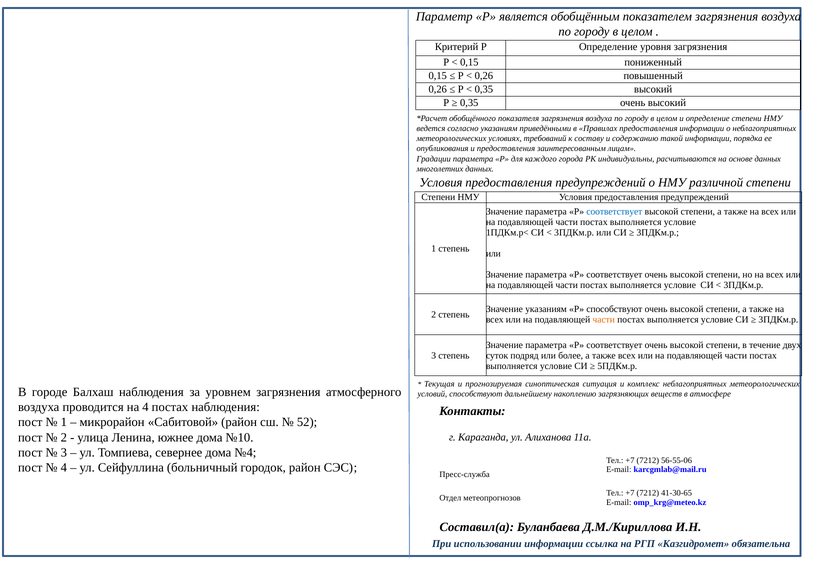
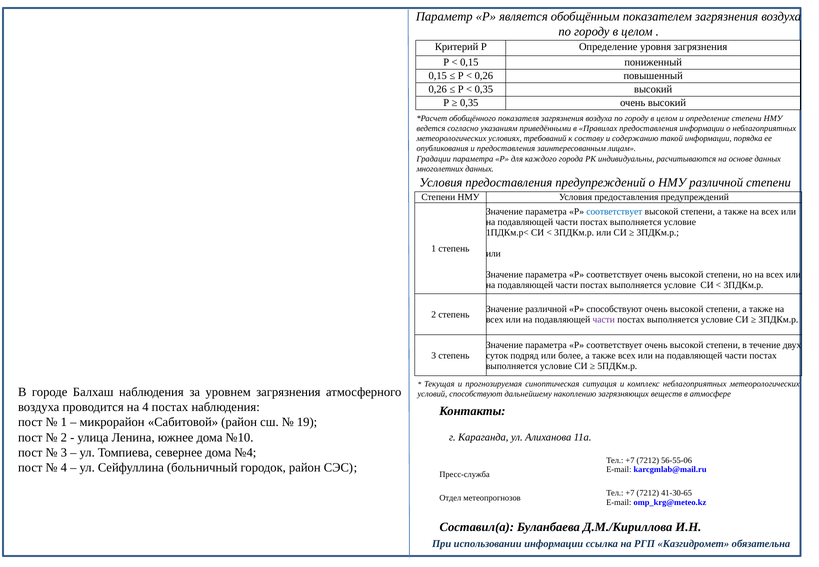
Значение указаниям: указаниям -> различной
части at (604, 320) colour: orange -> purple
52: 52 -> 19
